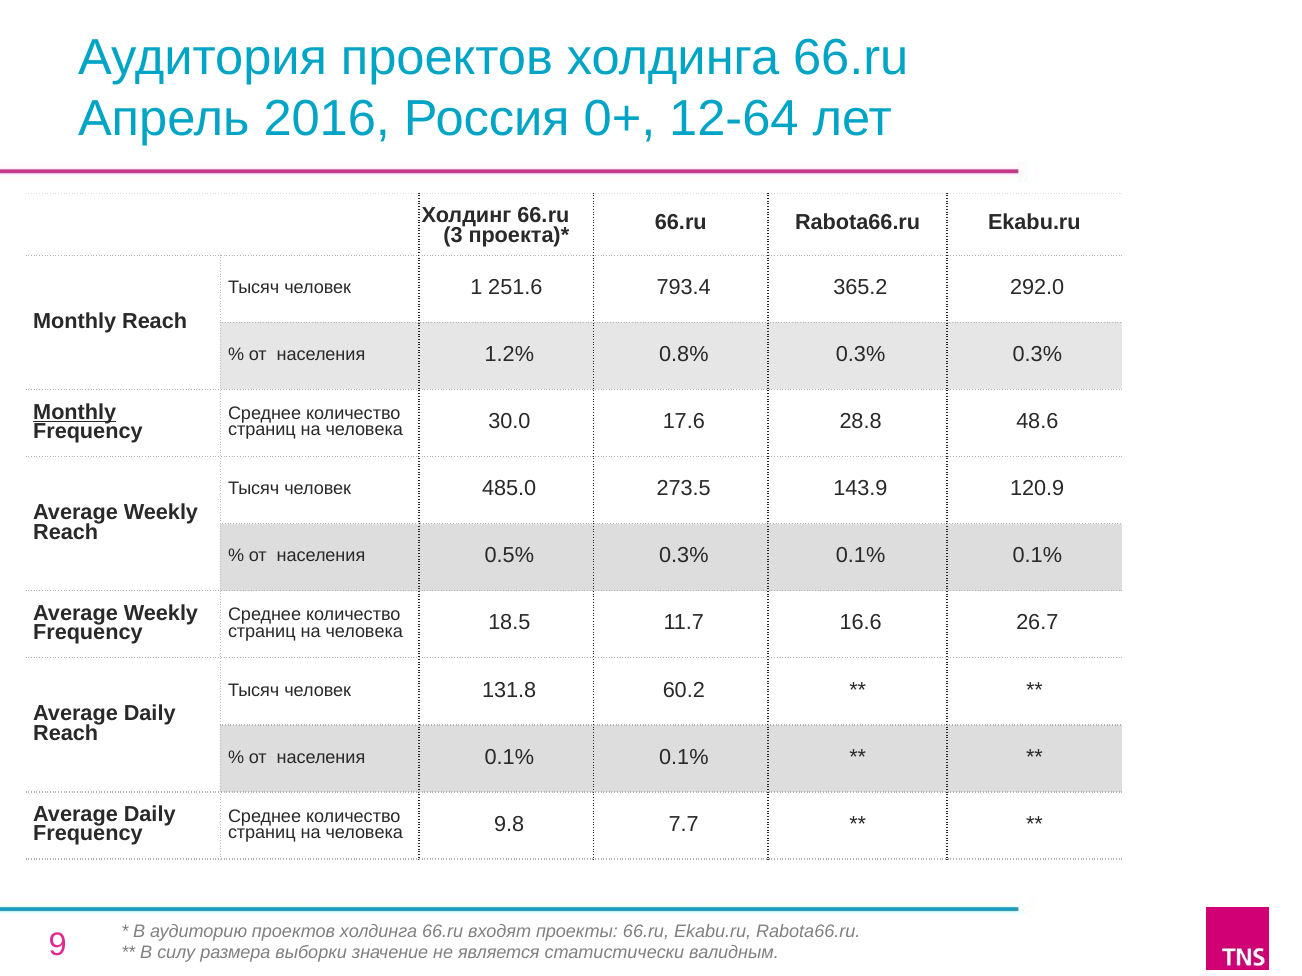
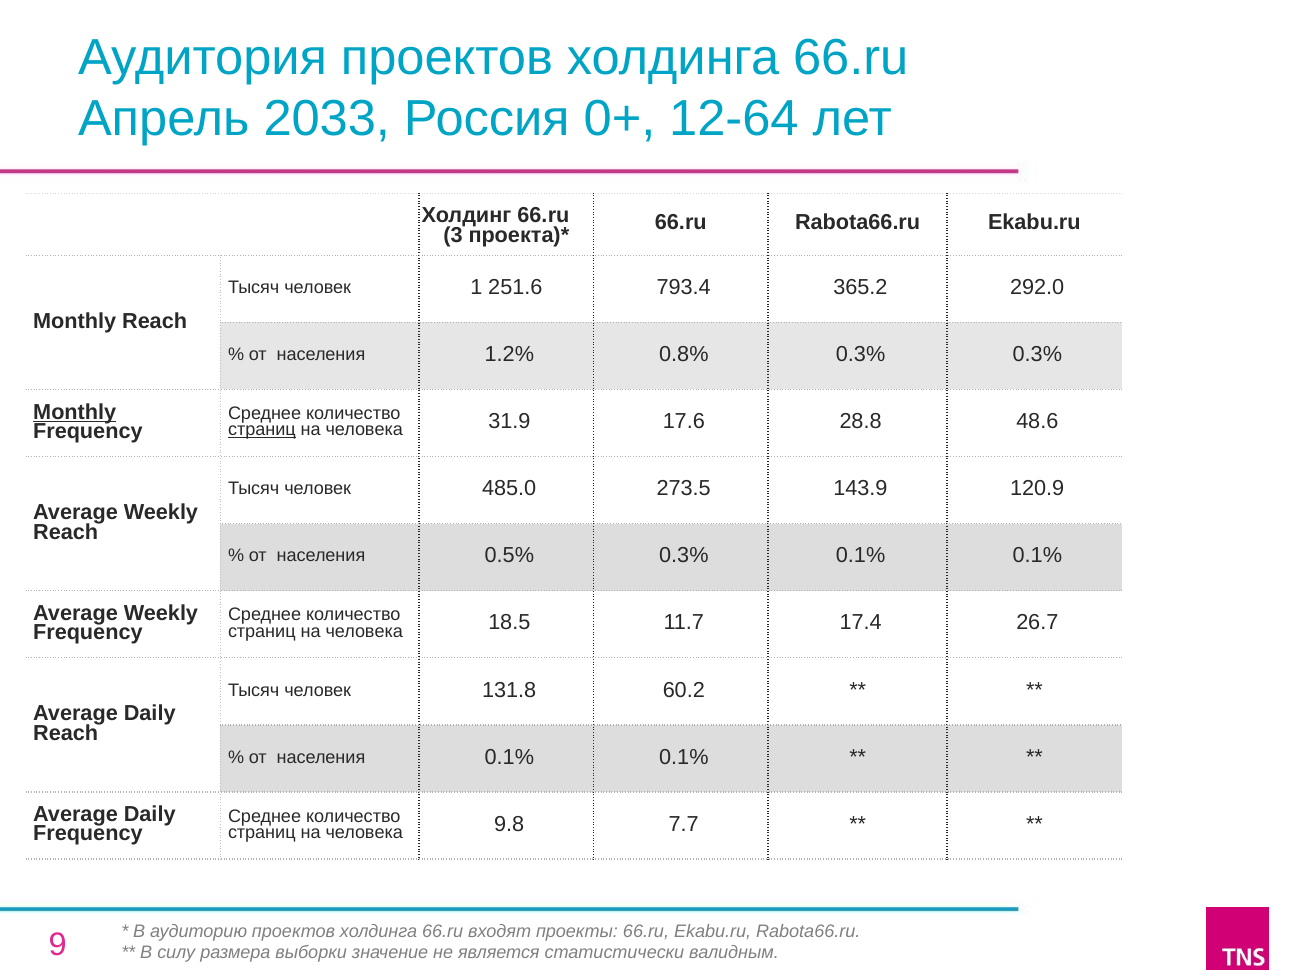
2016: 2016 -> 2033
страниц at (262, 430) underline: none -> present
30.0: 30.0 -> 31.9
16.6: 16.6 -> 17.4
